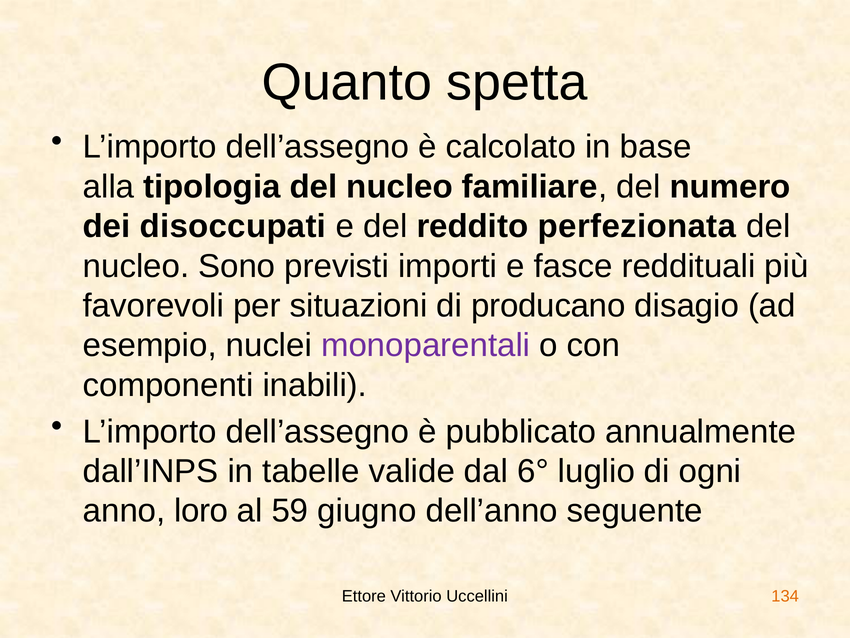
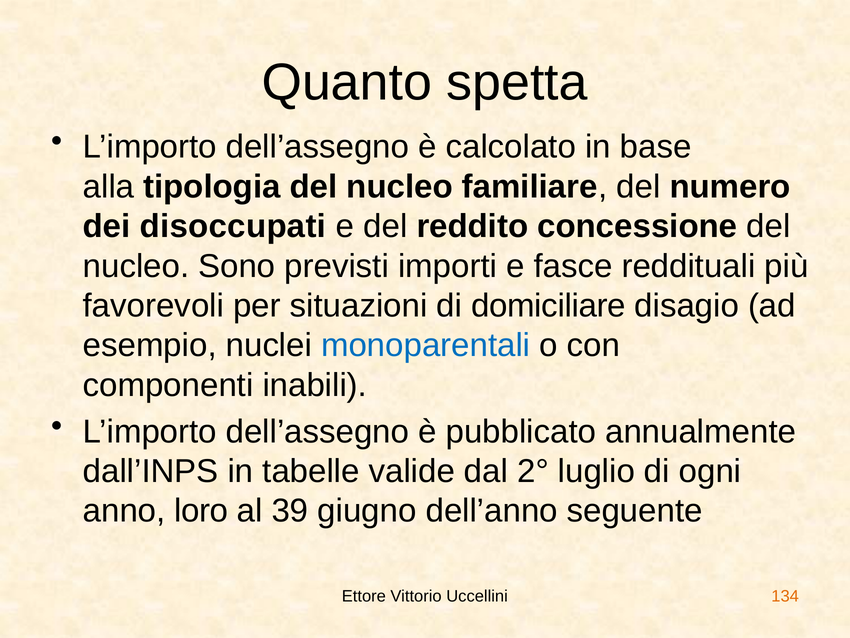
perfezionata: perfezionata -> concessione
producano: producano -> domiciliare
monoparentali colour: purple -> blue
6°: 6° -> 2°
59: 59 -> 39
